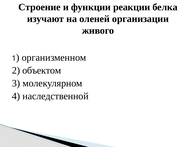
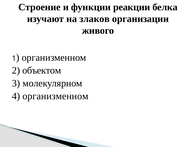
оленей: оленей -> злаков
4 наследственной: наследственной -> организменном
